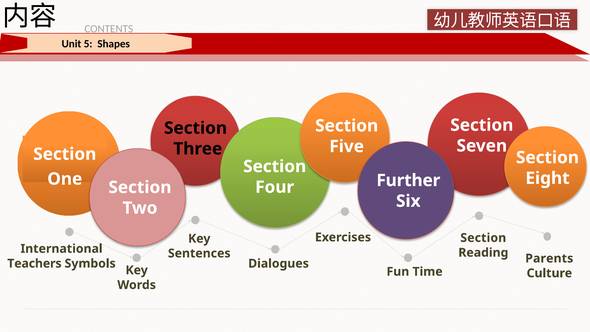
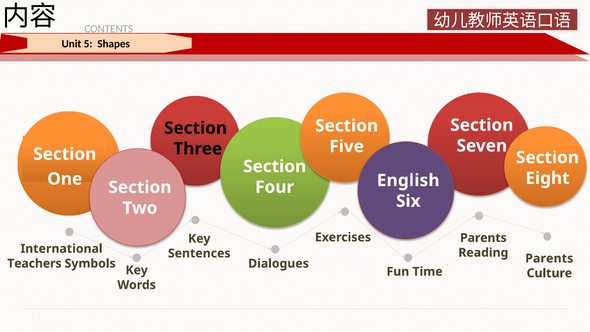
Further: Further -> English
Section at (483, 238): Section -> Parents
